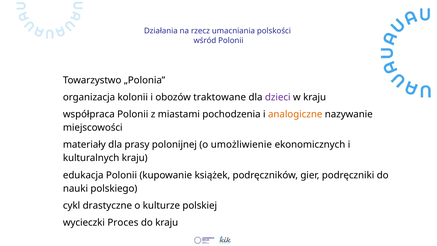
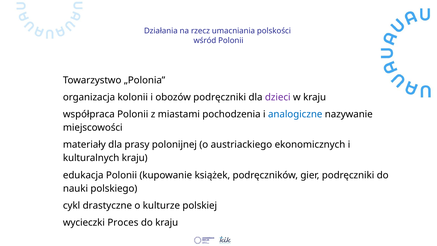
obozów traktowane: traktowane -> podręczniki
analogiczne colour: orange -> blue
umożliwienie: umożliwienie -> austriackiego
